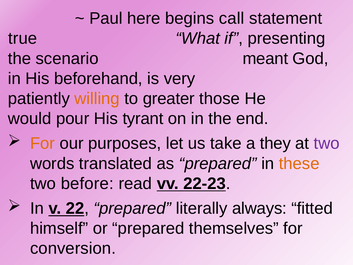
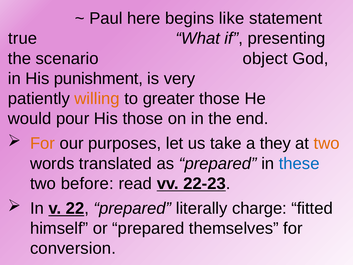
call: call -> like
meant: meant -> object
beforehand: beforehand -> punishment
His tyrant: tyrant -> those
two at (327, 143) colour: purple -> orange
these colour: orange -> blue
always: always -> charge
